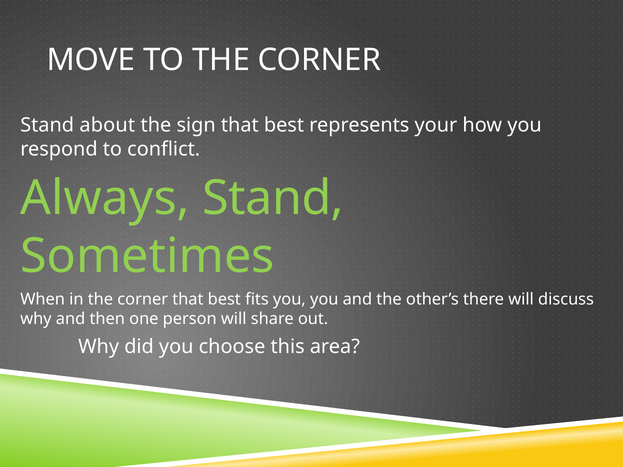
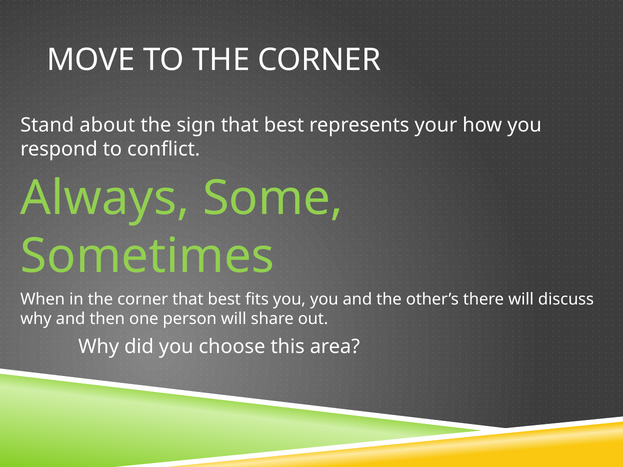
Always Stand: Stand -> Some
